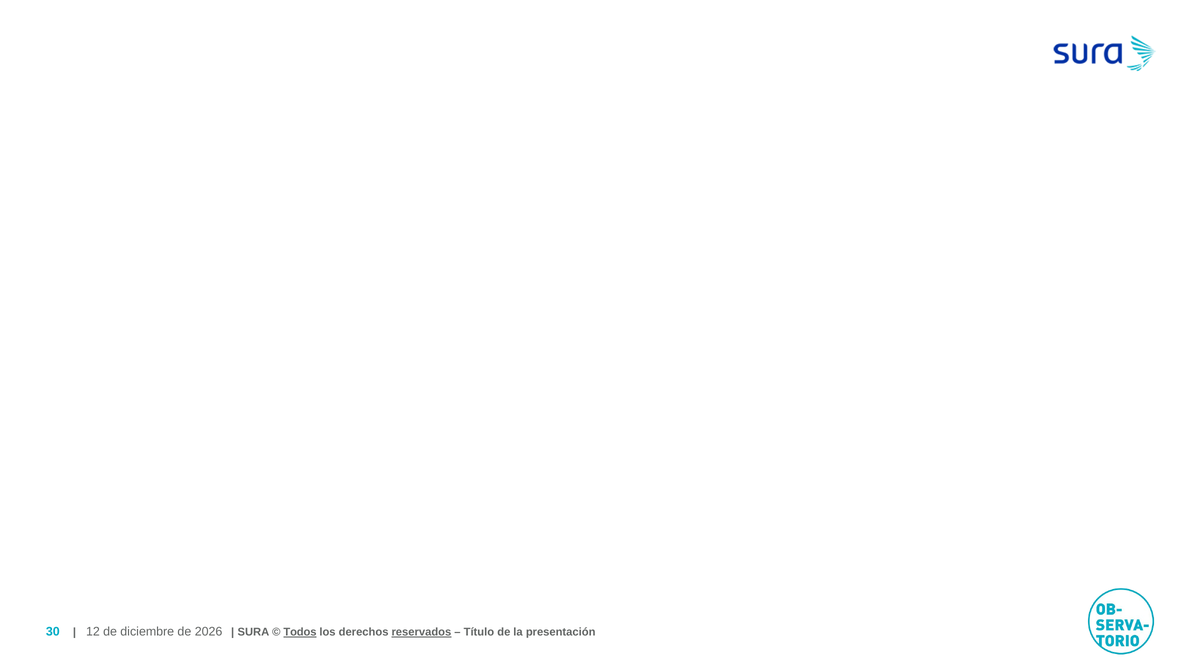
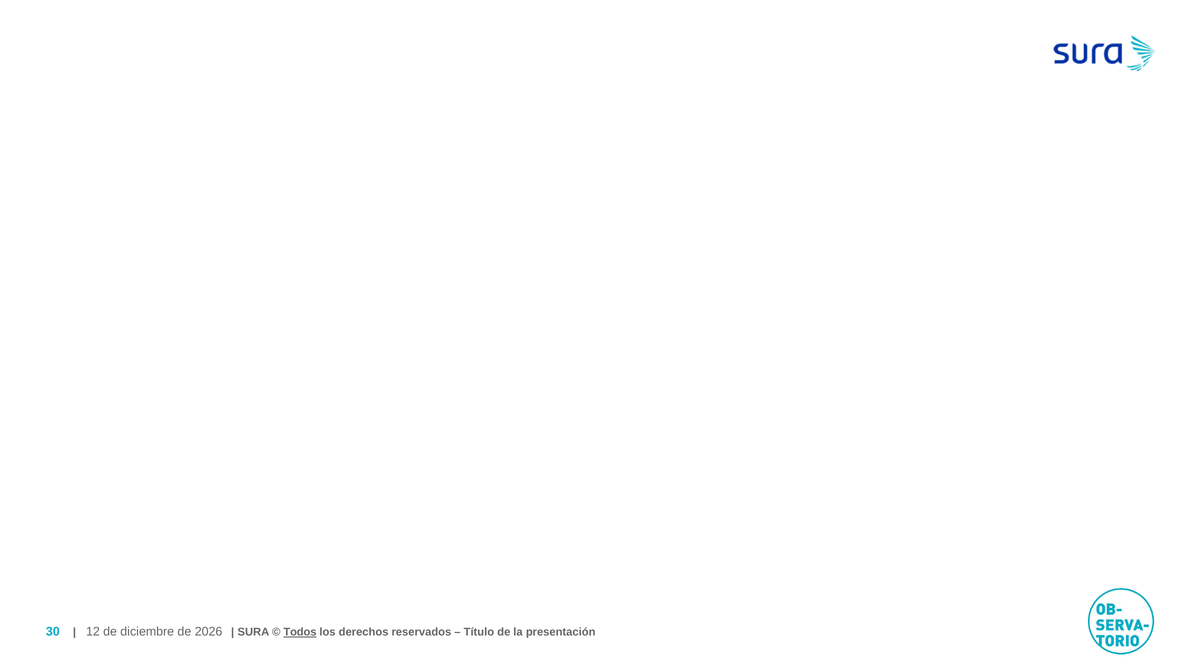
reservados underline: present -> none
